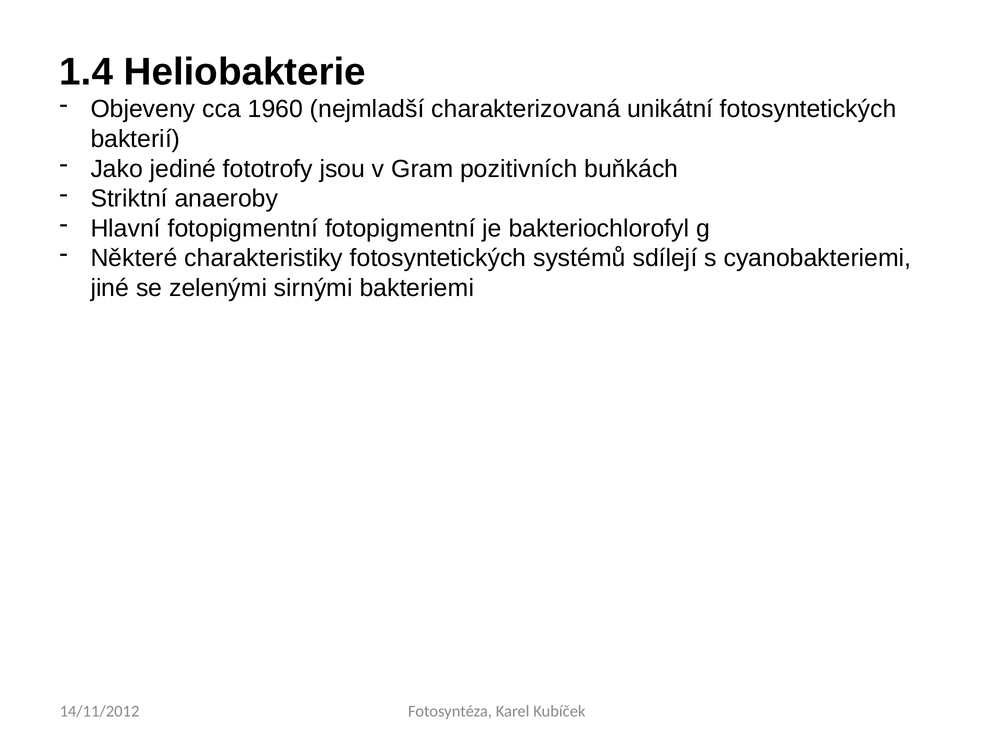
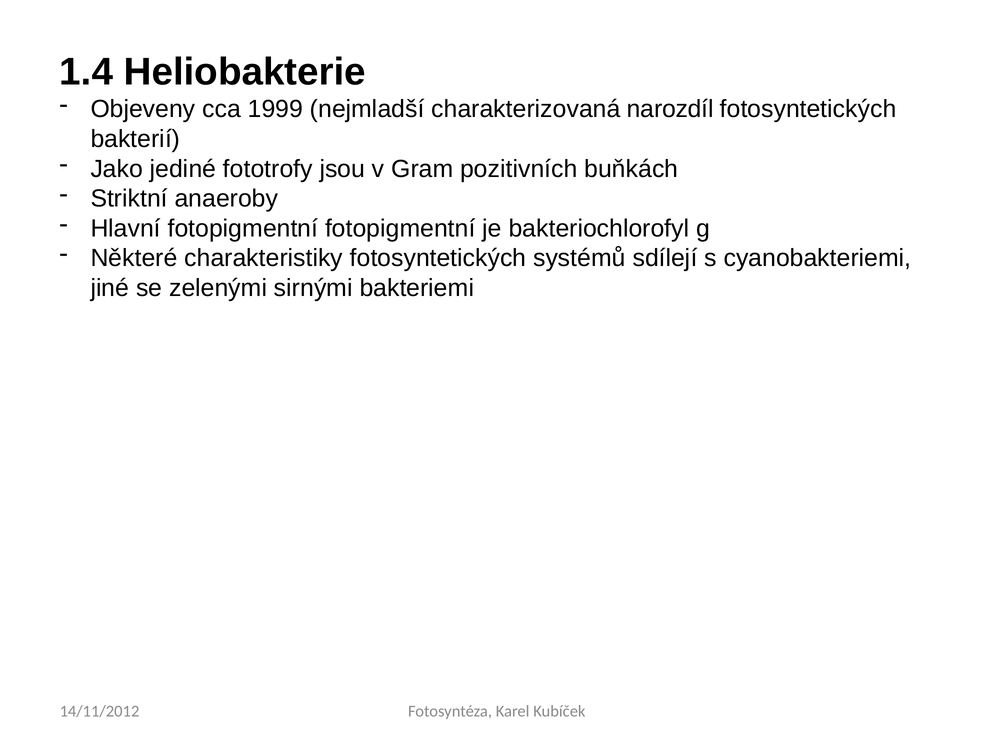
1960: 1960 -> 1999
unikátní: unikátní -> narozdíl
